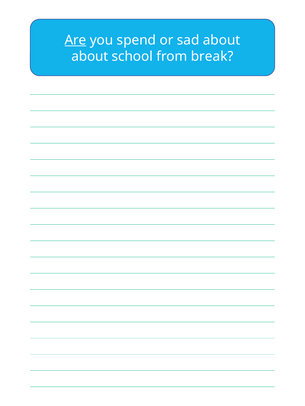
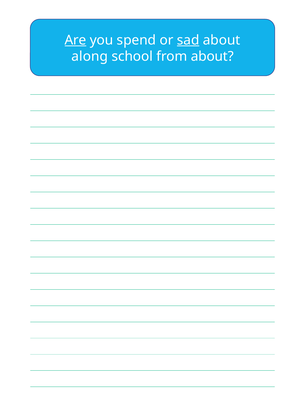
sad underline: none -> present
about at (90, 56): about -> along
from break: break -> about
